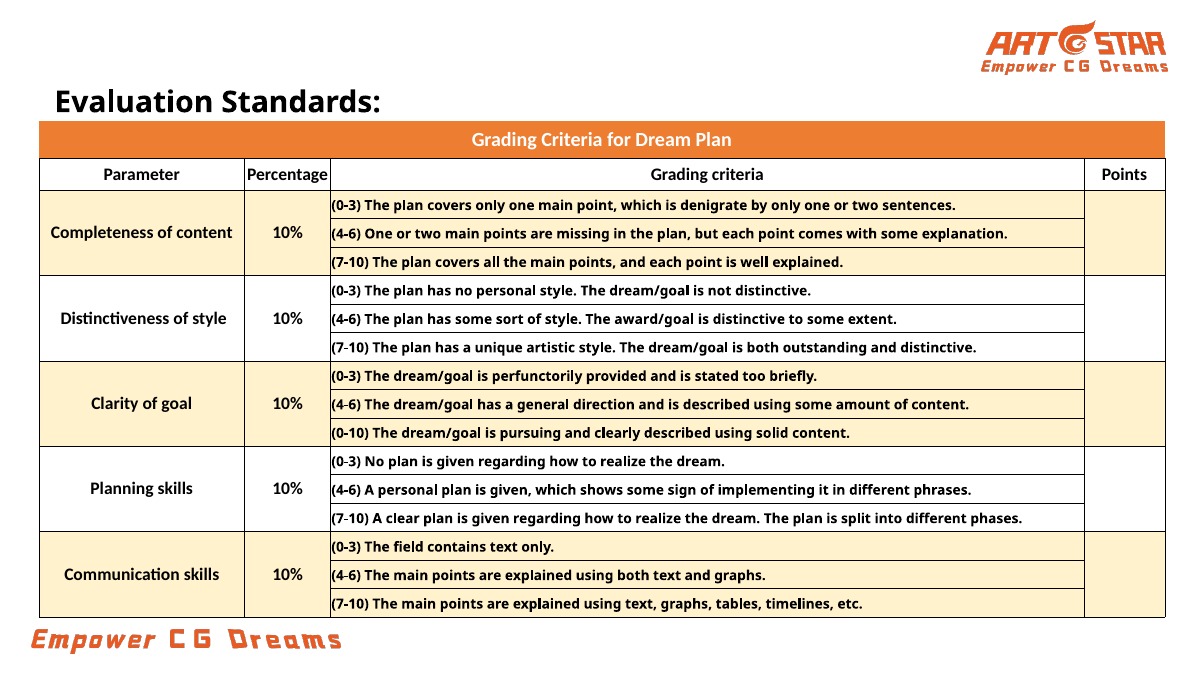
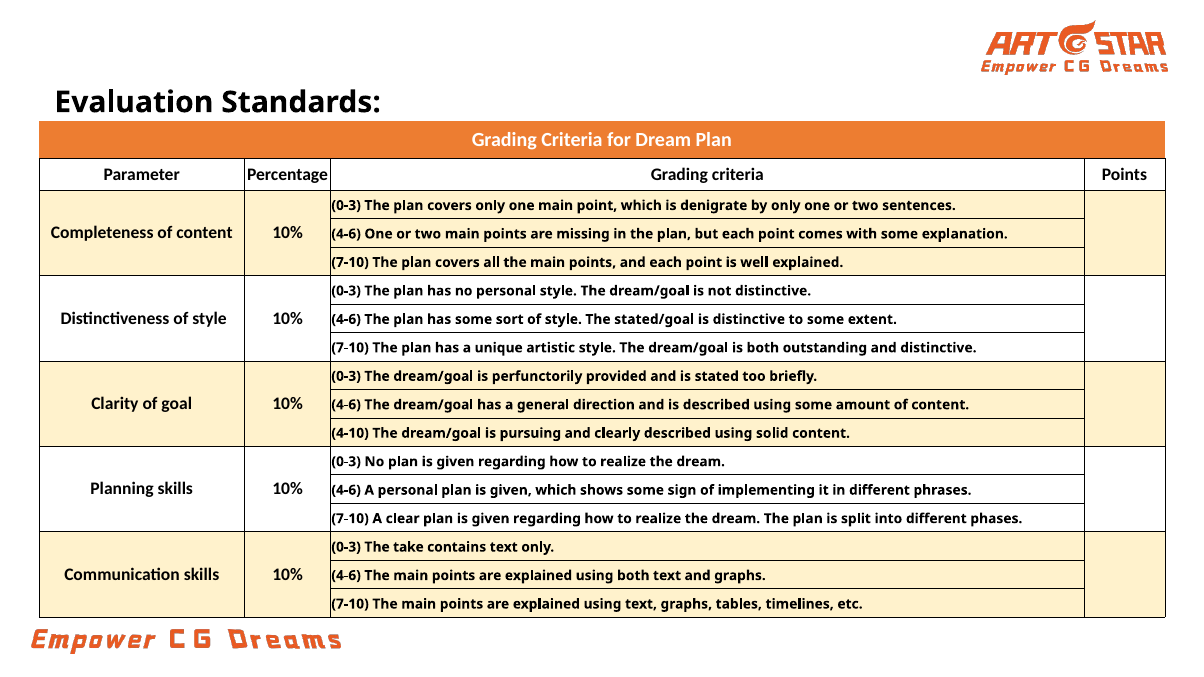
award/goal: award/goal -> stated/goal
0-10: 0-10 -> 4-10
field: field -> take
